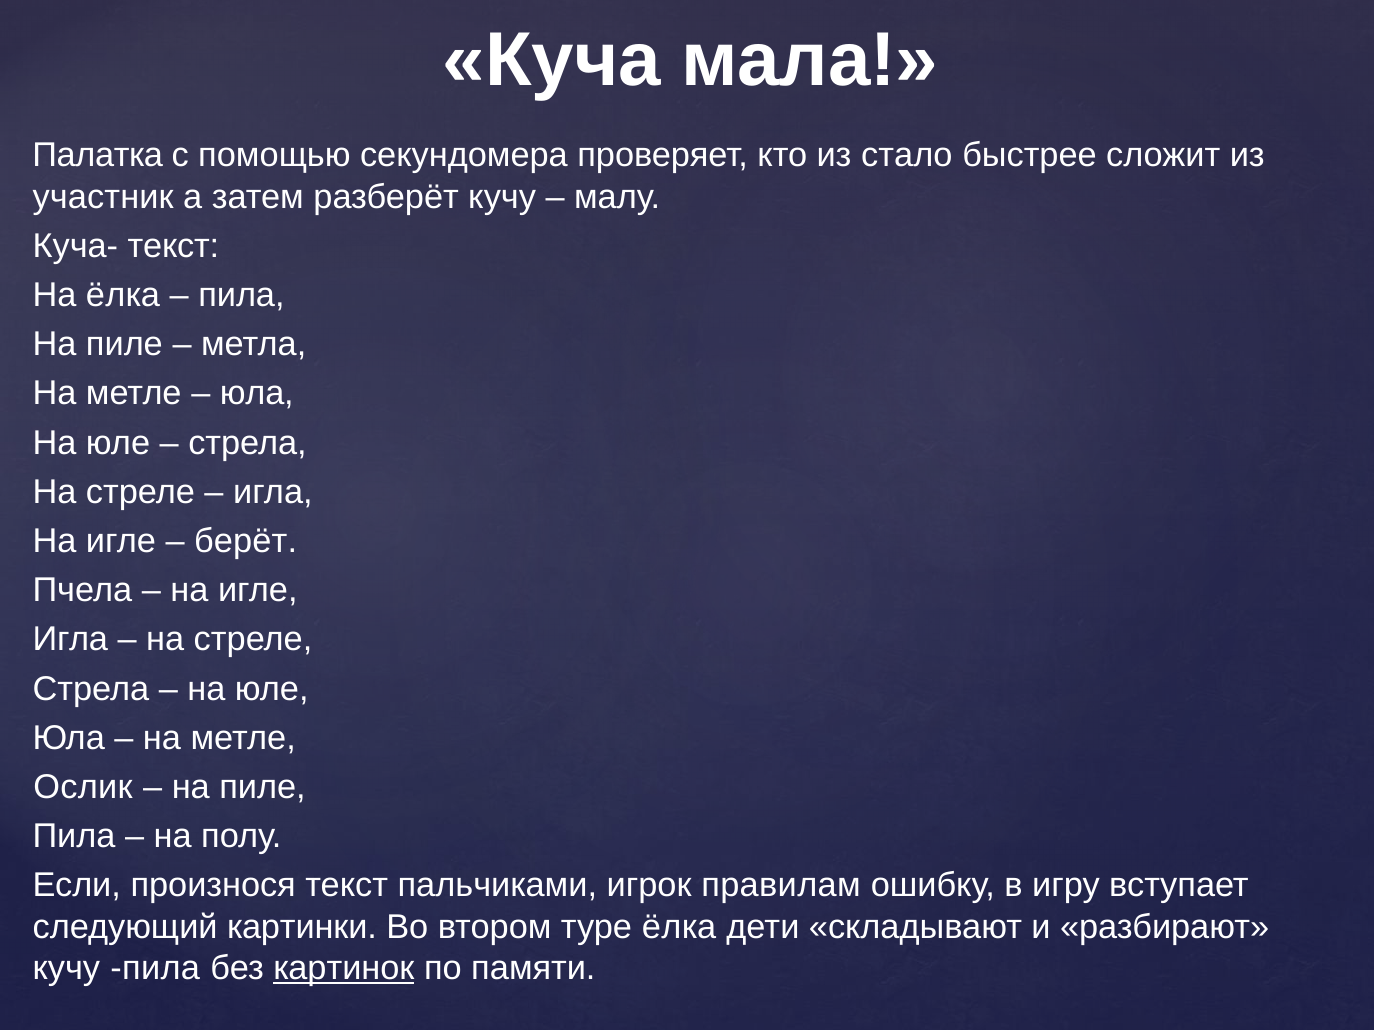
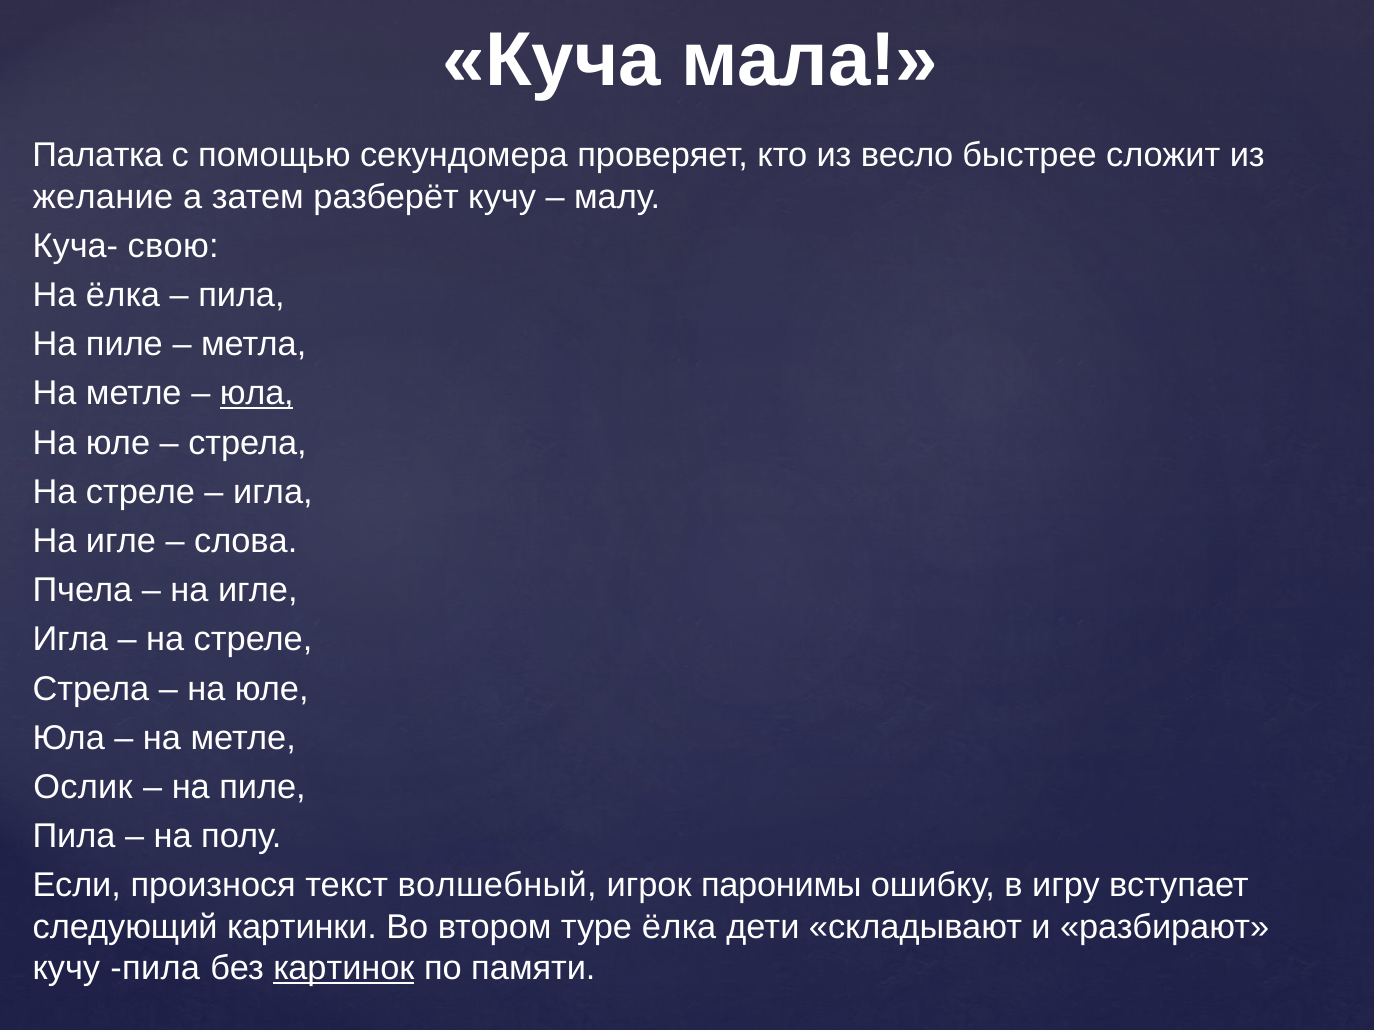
стало: стало -> весло
участник: участник -> желание
Куча- текст: текст -> свою
юла at (257, 394) underline: none -> present
берёт: берёт -> слова
пальчиками: пальчиками -> волшебный
правилам: правилам -> паронимы
